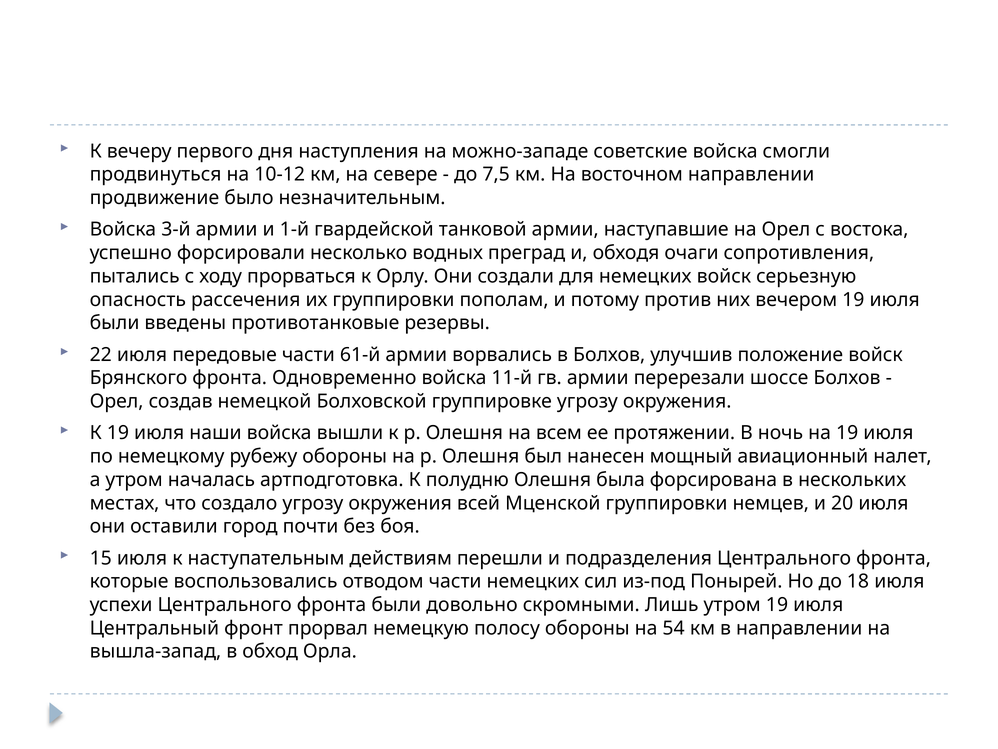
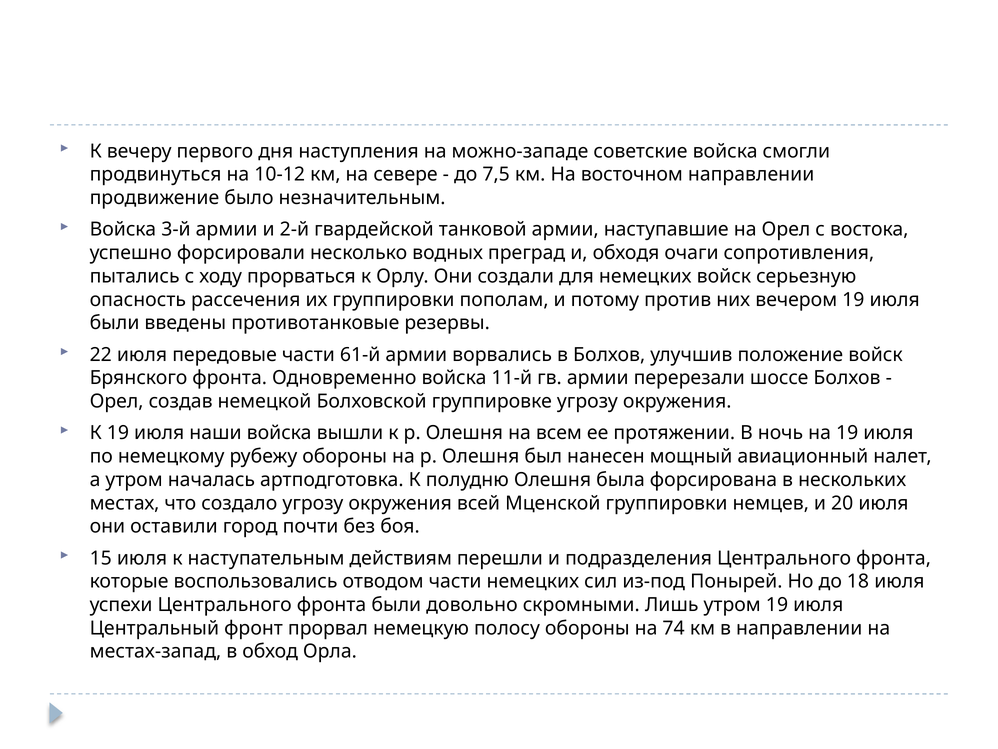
1-й: 1-й -> 2-й
54: 54 -> 74
вышла-запад: вышла-запад -> местах-запад
